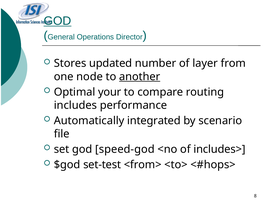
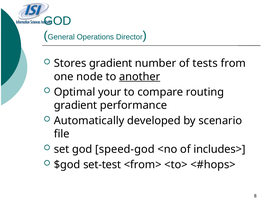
GOD at (57, 21) underline: present -> none
Stores updated: updated -> gradient
layer: layer -> tests
includes at (75, 105): includes -> gradient
integrated: integrated -> developed
